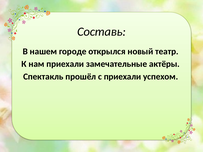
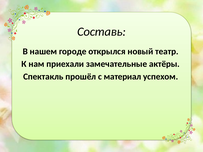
с приехали: приехали -> материал
